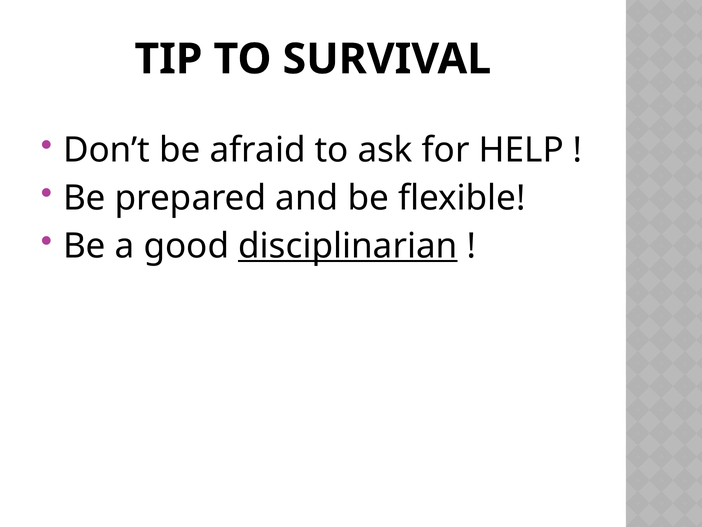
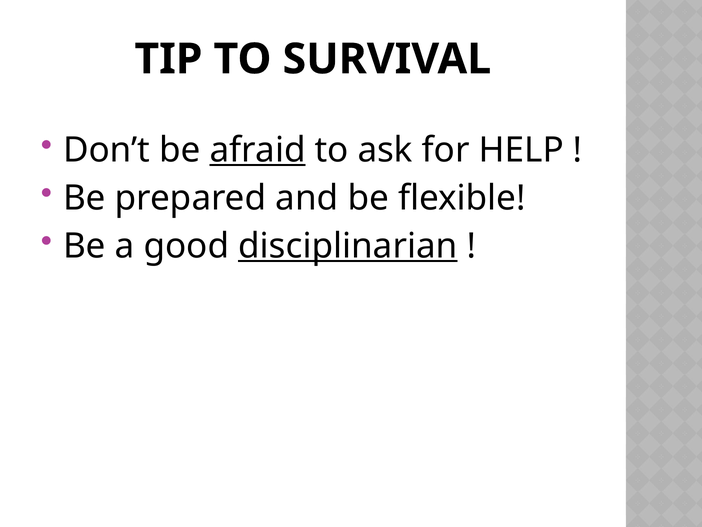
afraid underline: none -> present
